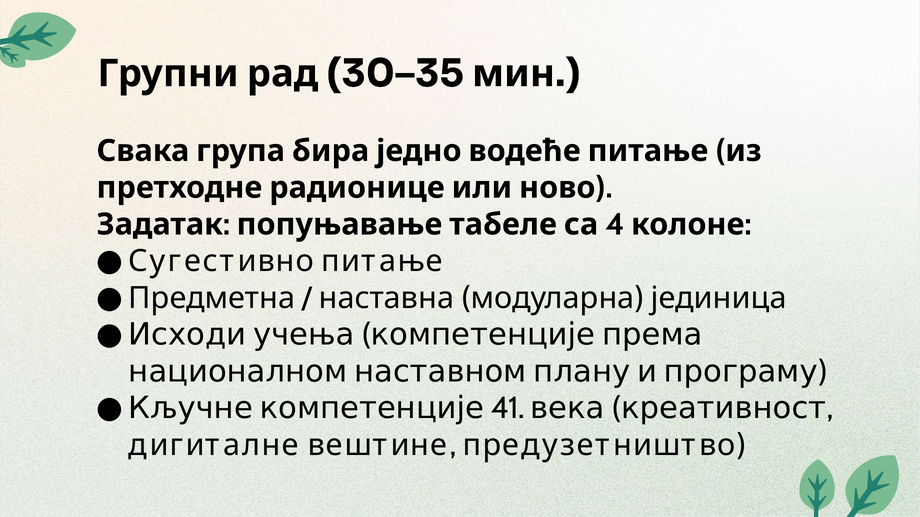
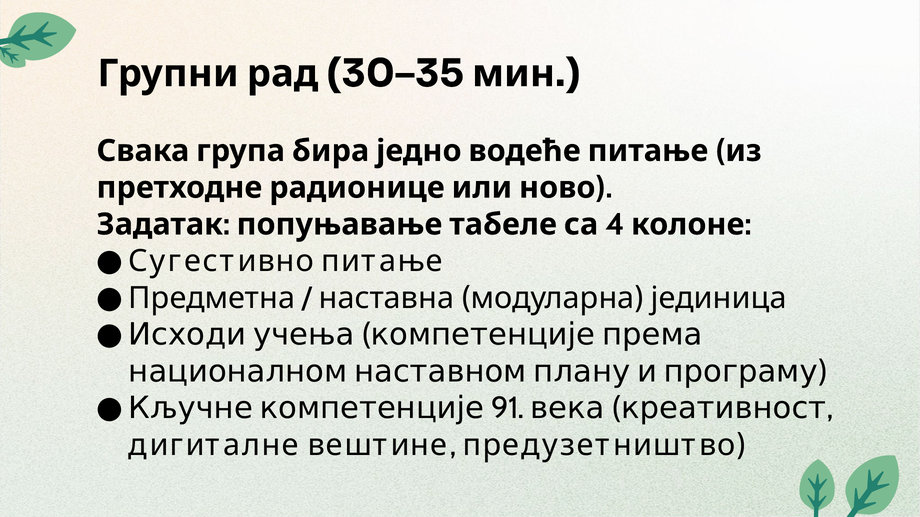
41: 41 -> 91
